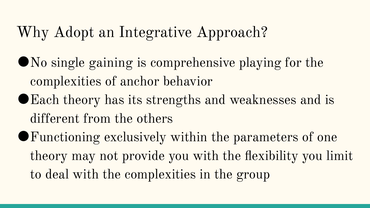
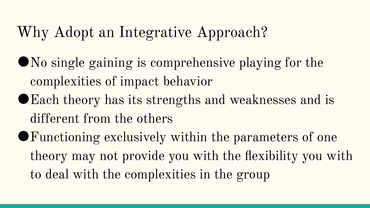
anchor: anchor -> impact
flexibility you limit: limit -> with
